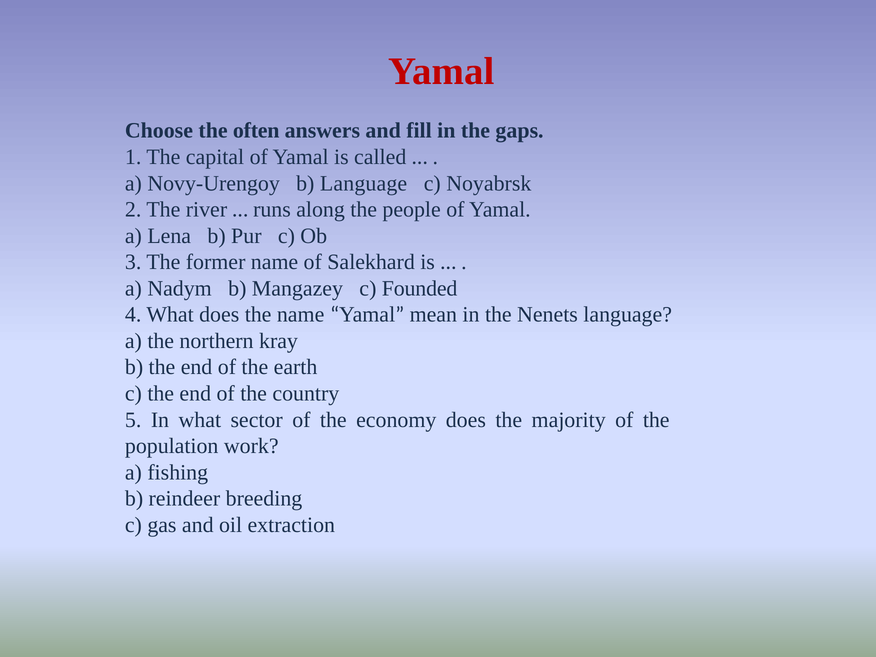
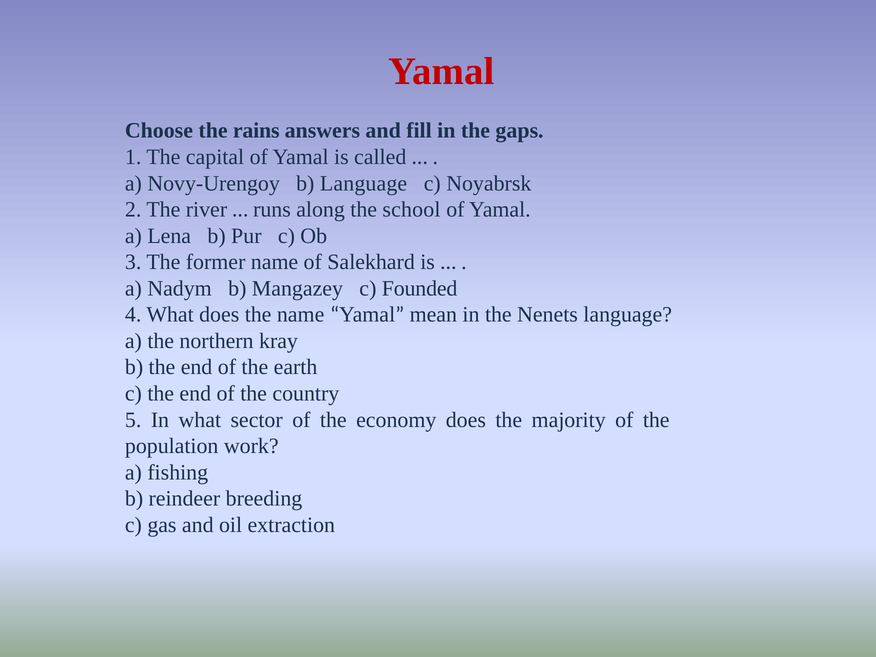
often: often -> rains
people: people -> school
